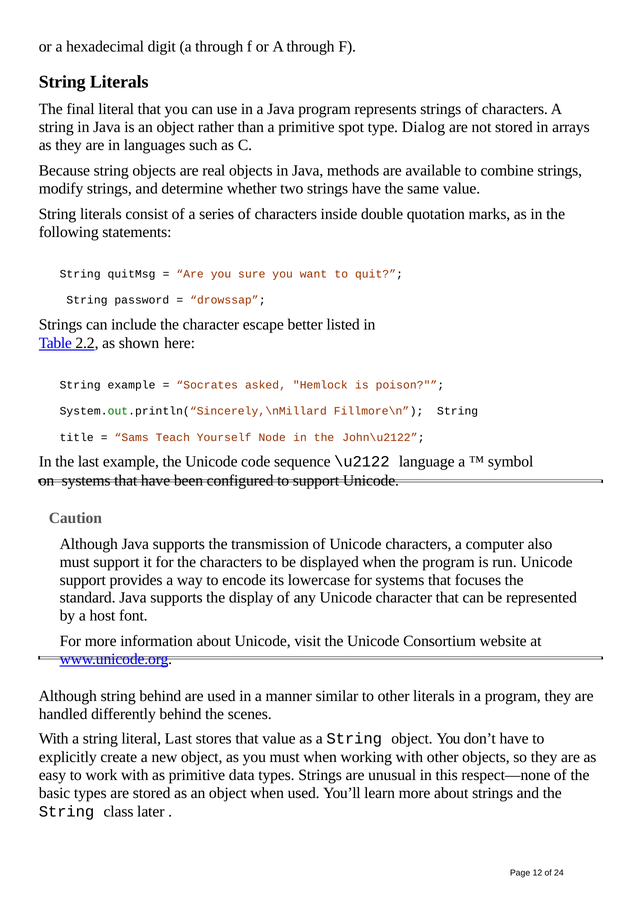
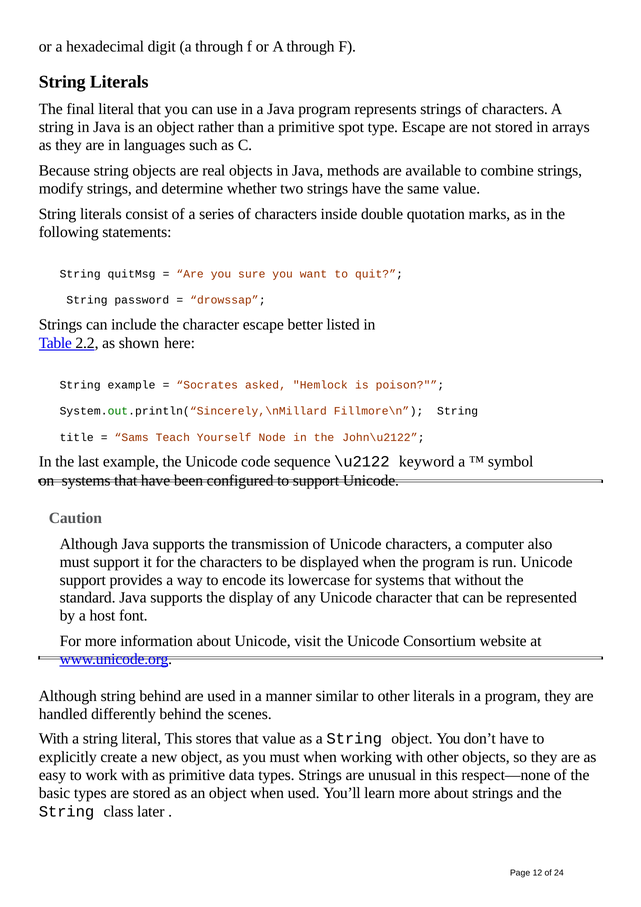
type Dialog: Dialog -> Escape
language: language -> keyword
focuses: focuses -> without
literal Last: Last -> This
